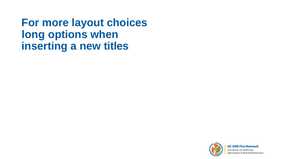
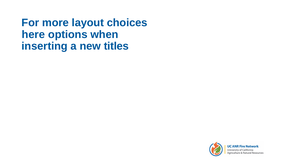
long: long -> here
